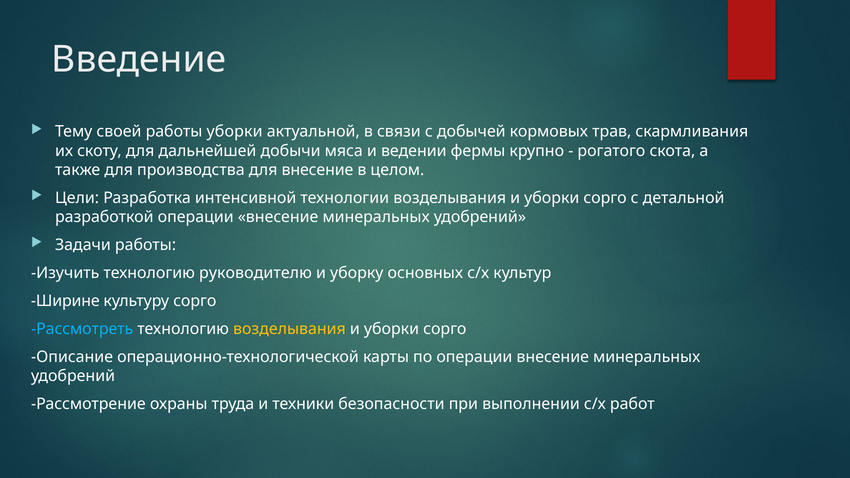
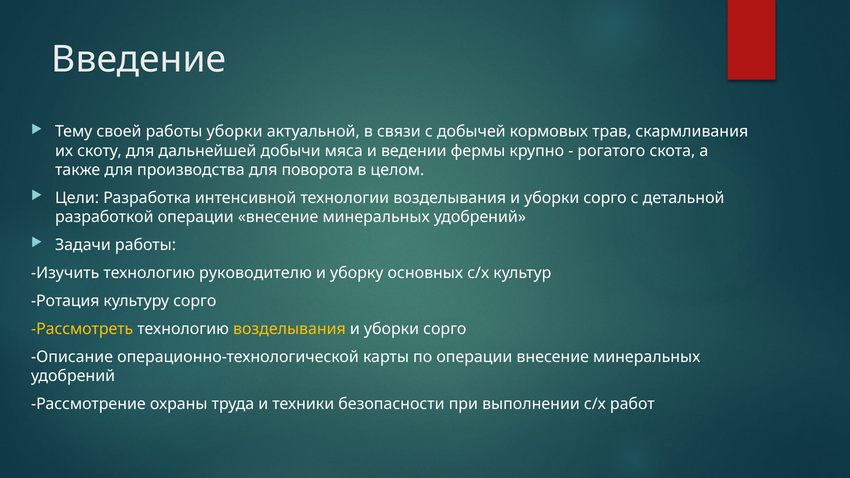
для внесение: внесение -> поворота
Ширине: Ширине -> Ротация
Рассмотреть colour: light blue -> yellow
